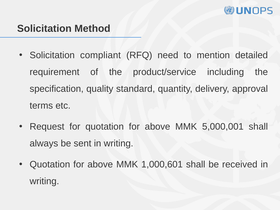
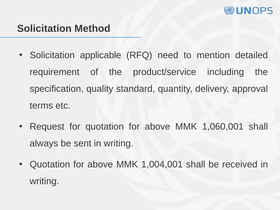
compliant: compliant -> applicable
5,000,001: 5,000,001 -> 1,060,001
1,000,601: 1,000,601 -> 1,004,001
